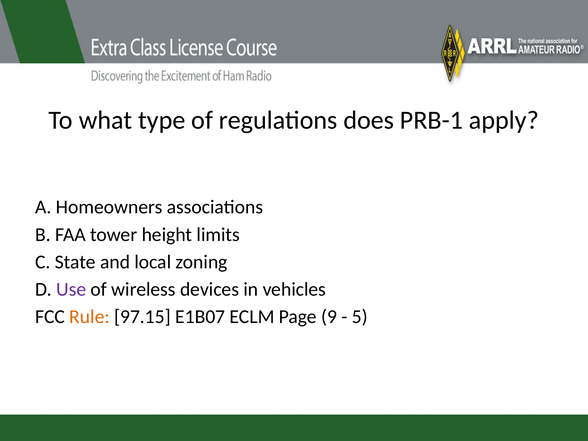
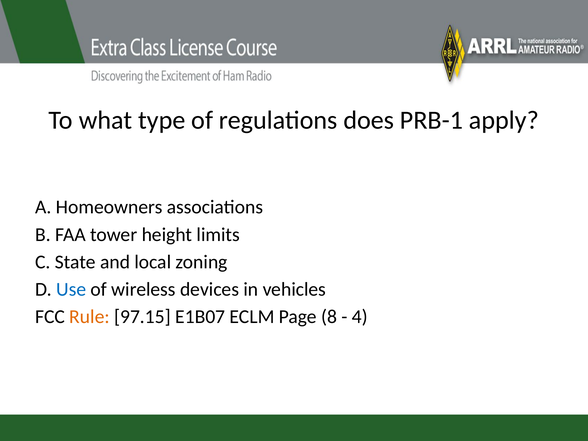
Use colour: purple -> blue
9: 9 -> 8
5: 5 -> 4
